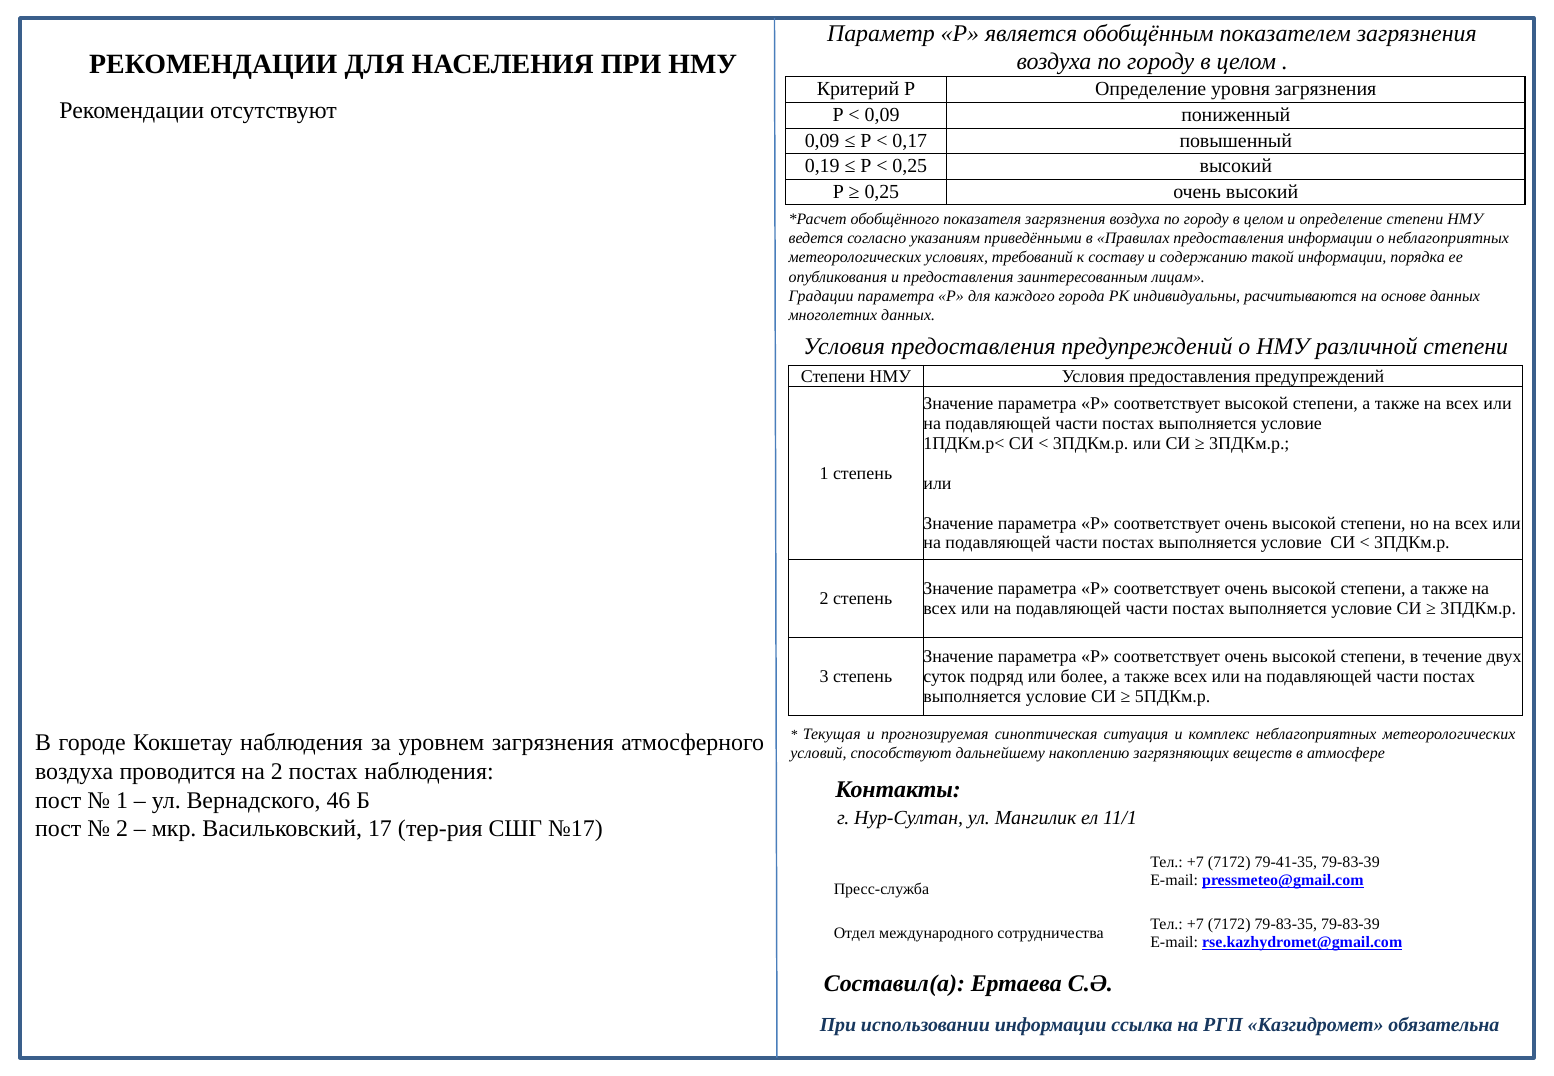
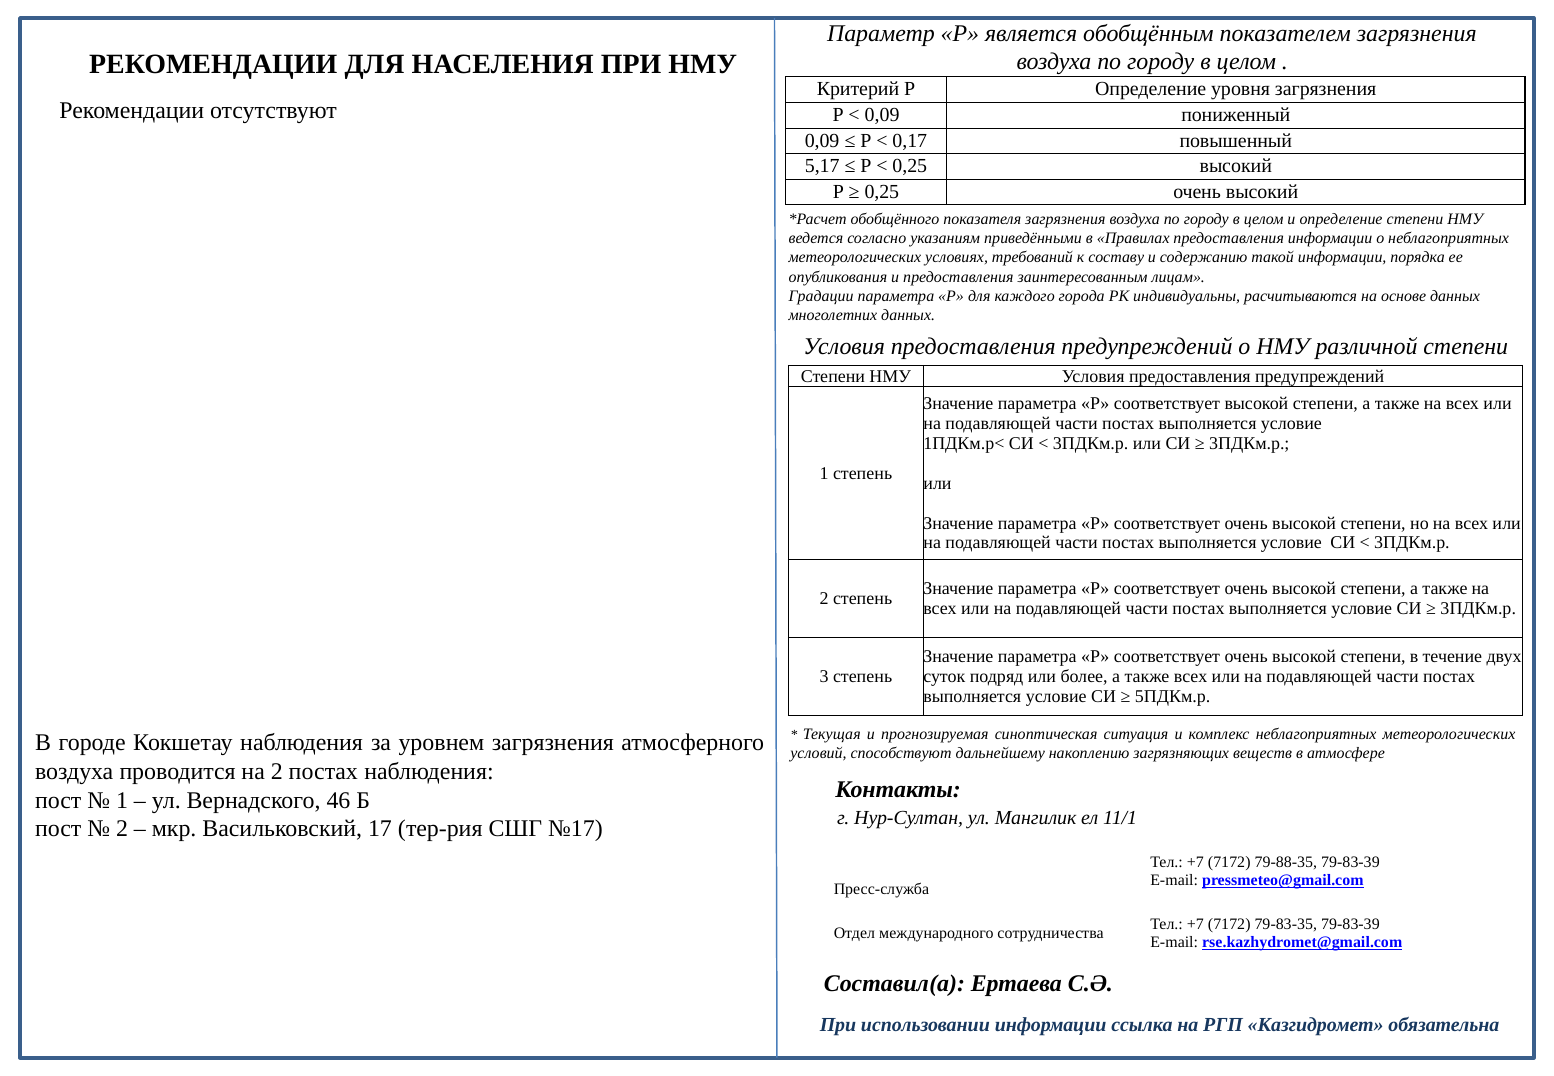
0,19: 0,19 -> 5,17
79-41-35: 79-41-35 -> 79-88-35
